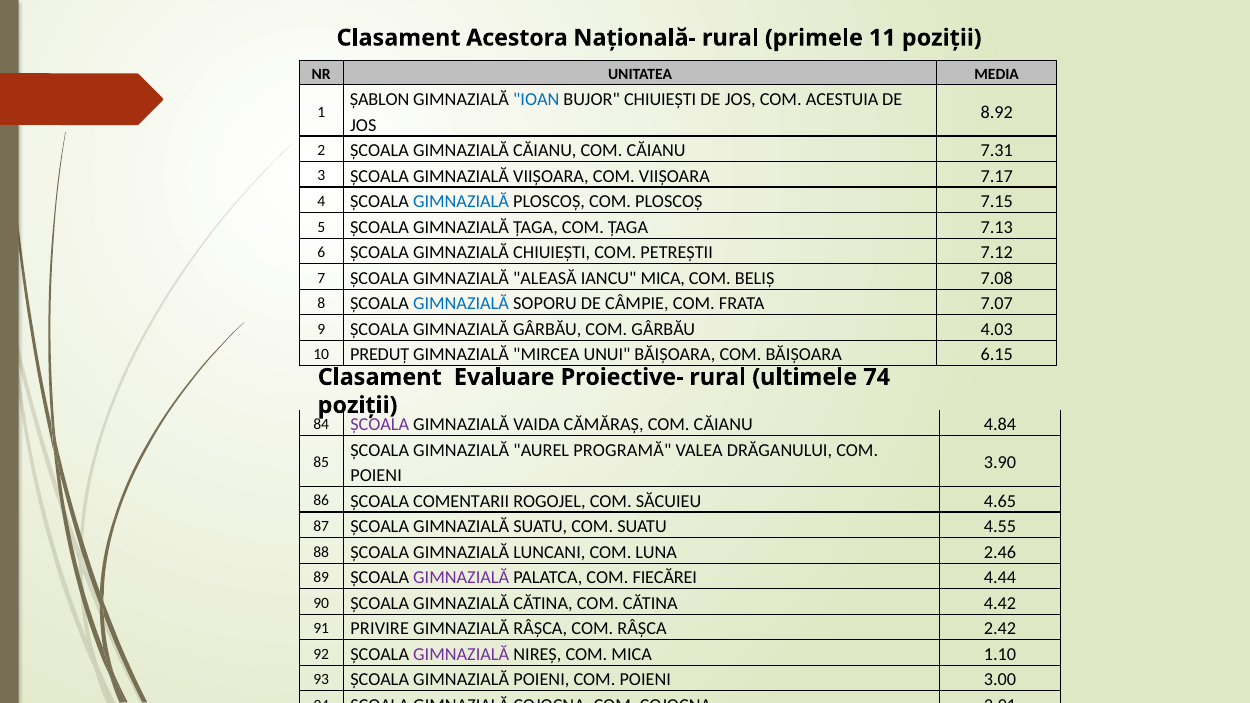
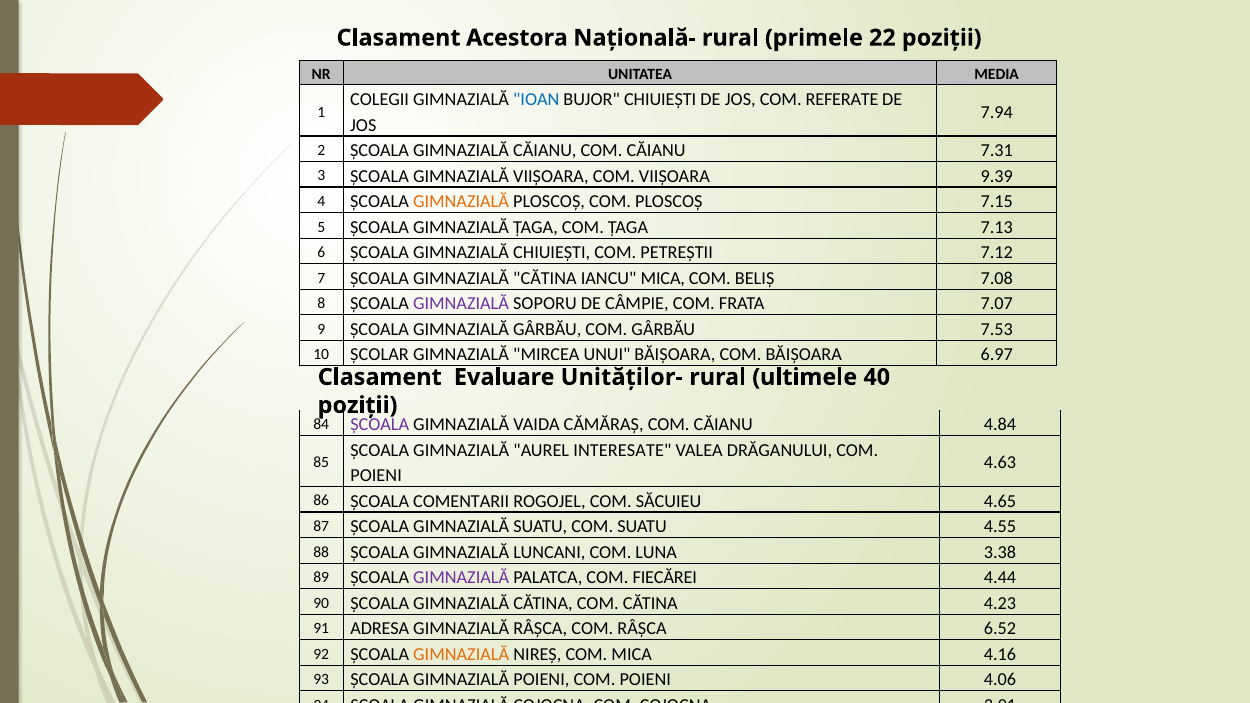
11: 11 -> 22
ȘABLON: ȘABLON -> COLEGII
ACESTUIA: ACESTUIA -> REFERATE
8.92: 8.92 -> 7.94
7.17: 7.17 -> 9.39
GIMNAZIALĂ at (461, 202) colour: blue -> orange
7 ȘCOALA GIMNAZIALĂ ALEASĂ: ALEASĂ -> CĂTINA
GIMNAZIALĂ at (461, 304) colour: blue -> purple
4.03: 4.03 -> 7.53
PREDUȚ: PREDUȚ -> ȘCOLAR
6.15: 6.15 -> 6.97
Proiective-: Proiective- -> Unităților-
74: 74 -> 40
PROGRAMĂ: PROGRAMĂ -> INTERESATE
3.90: 3.90 -> 4.63
2.46: 2.46 -> 3.38
4.42: 4.42 -> 4.23
PRIVIRE: PRIVIRE -> ADRESA
2.42: 2.42 -> 6.52
GIMNAZIALĂ at (461, 654) colour: purple -> orange
1.10: 1.10 -> 4.16
3.00: 3.00 -> 4.06
